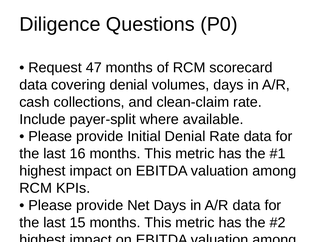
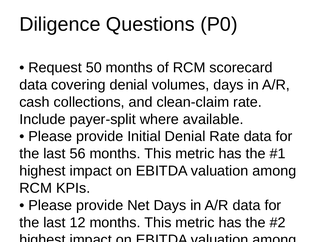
47: 47 -> 50
16: 16 -> 56
15: 15 -> 12
